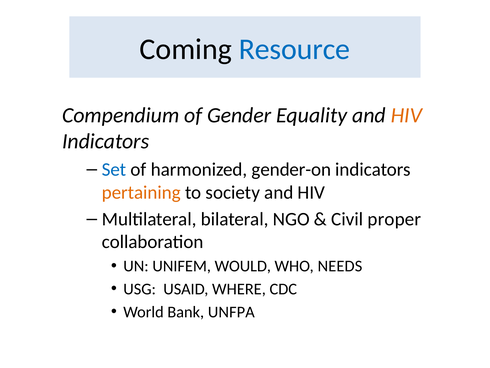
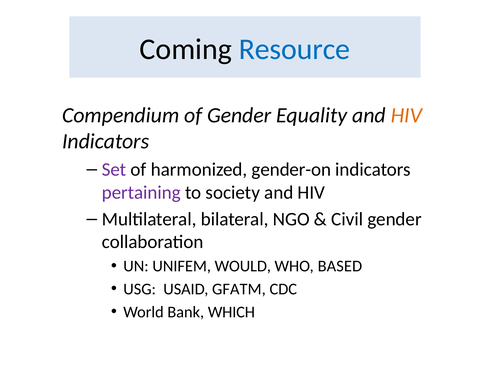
Set colour: blue -> purple
pertaining colour: orange -> purple
Civil proper: proper -> gender
NEEDS: NEEDS -> BASED
WHERE: WHERE -> GFATM
UNFPA: UNFPA -> WHICH
